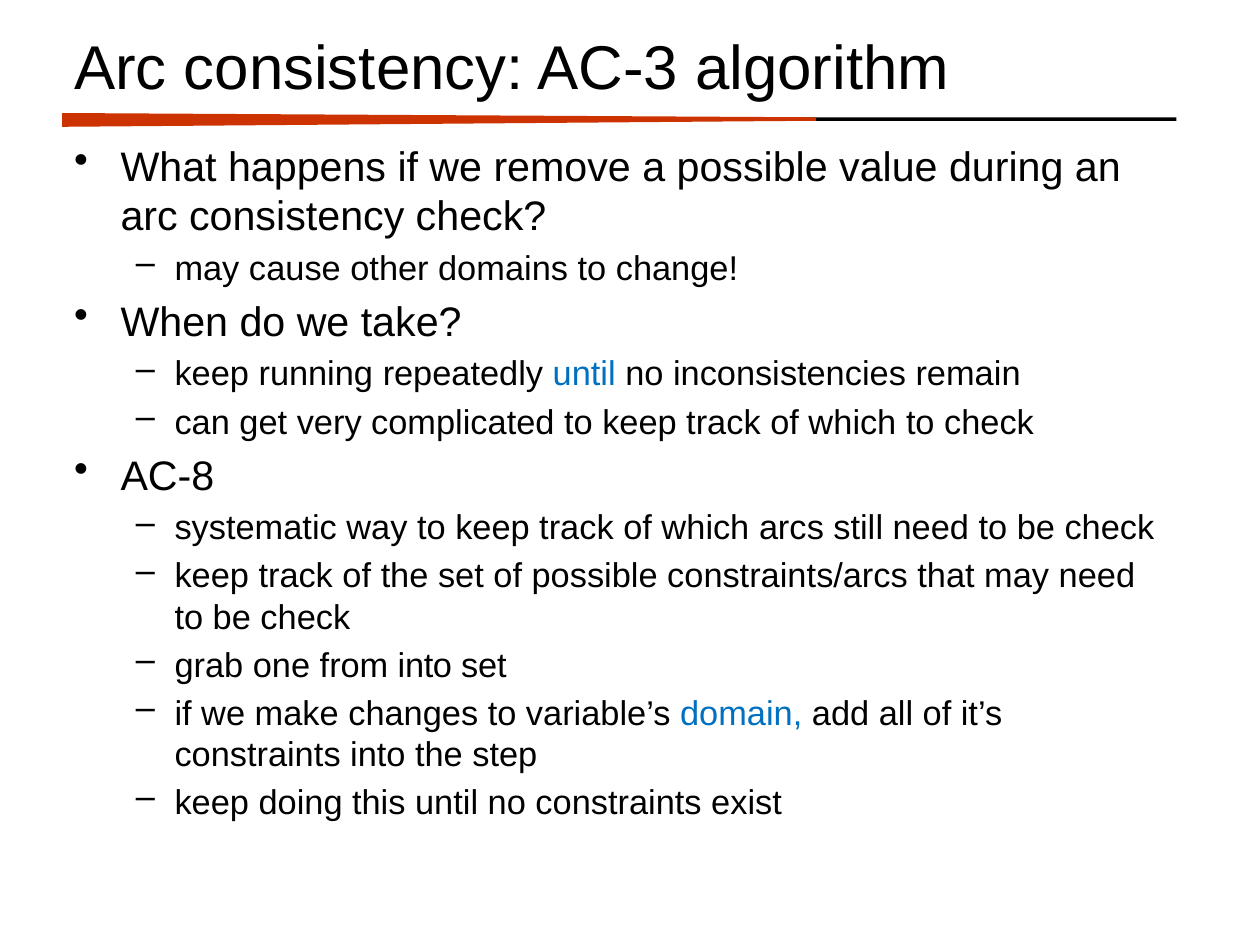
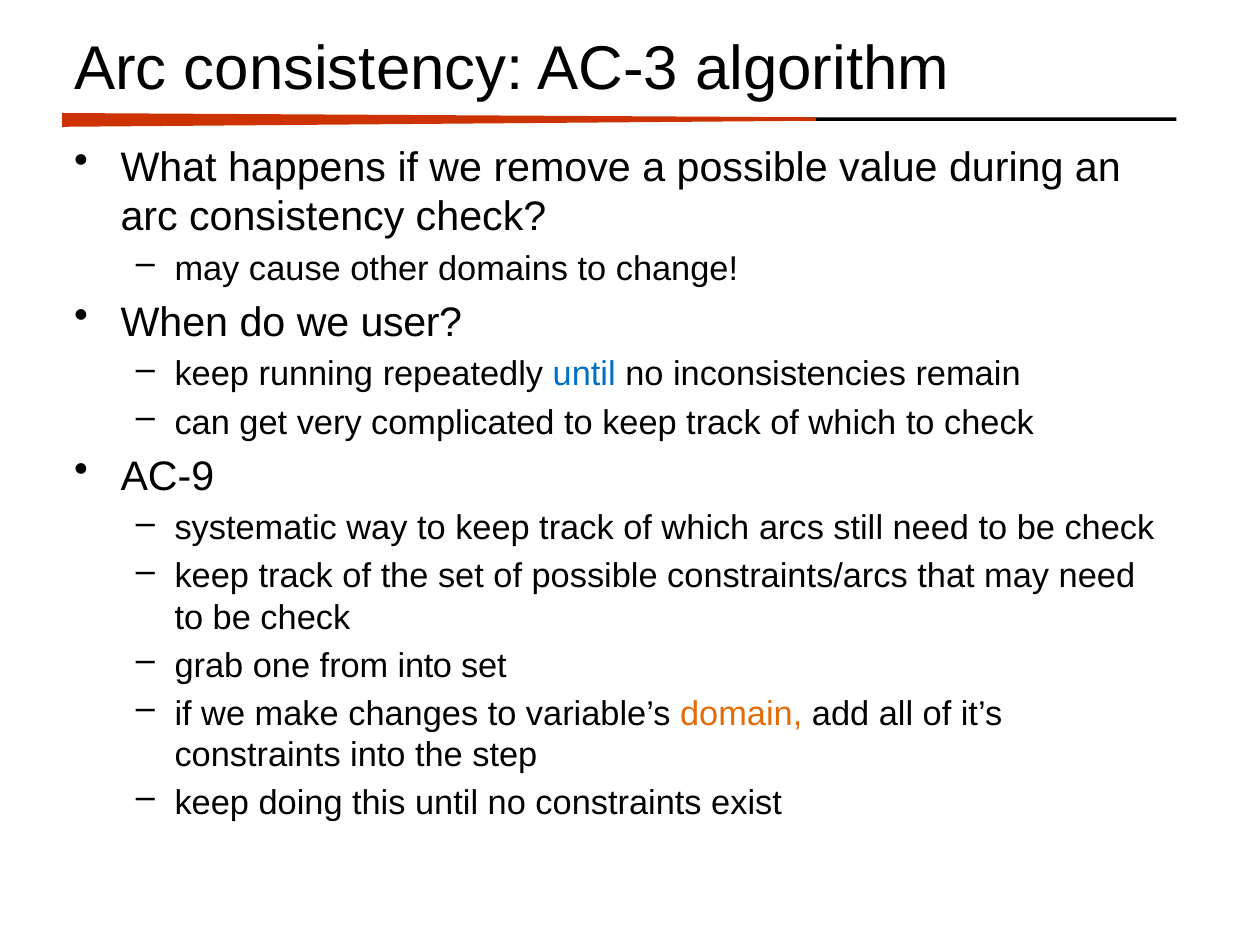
take: take -> user
AC-8: AC-8 -> AC-9
domain colour: blue -> orange
